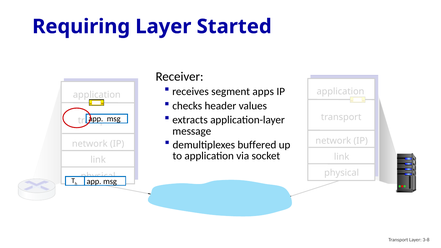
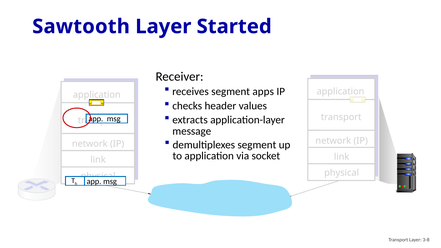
Requiring: Requiring -> Sawtooth
demultiplexes buffered: buffered -> segment
